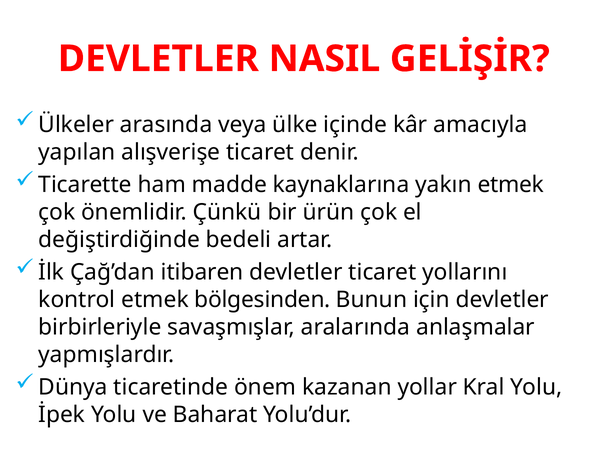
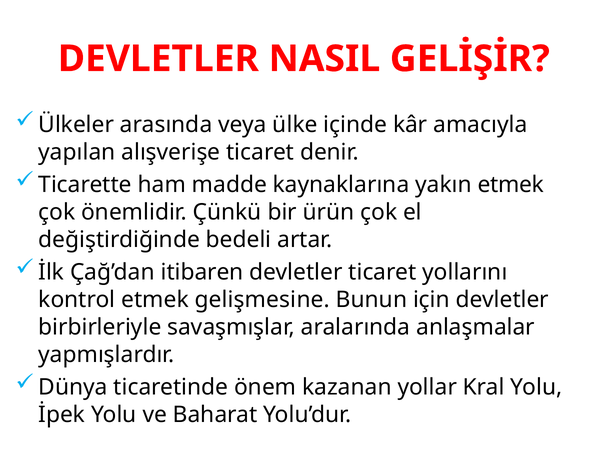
bölgesinden: bölgesinden -> gelişmesine
